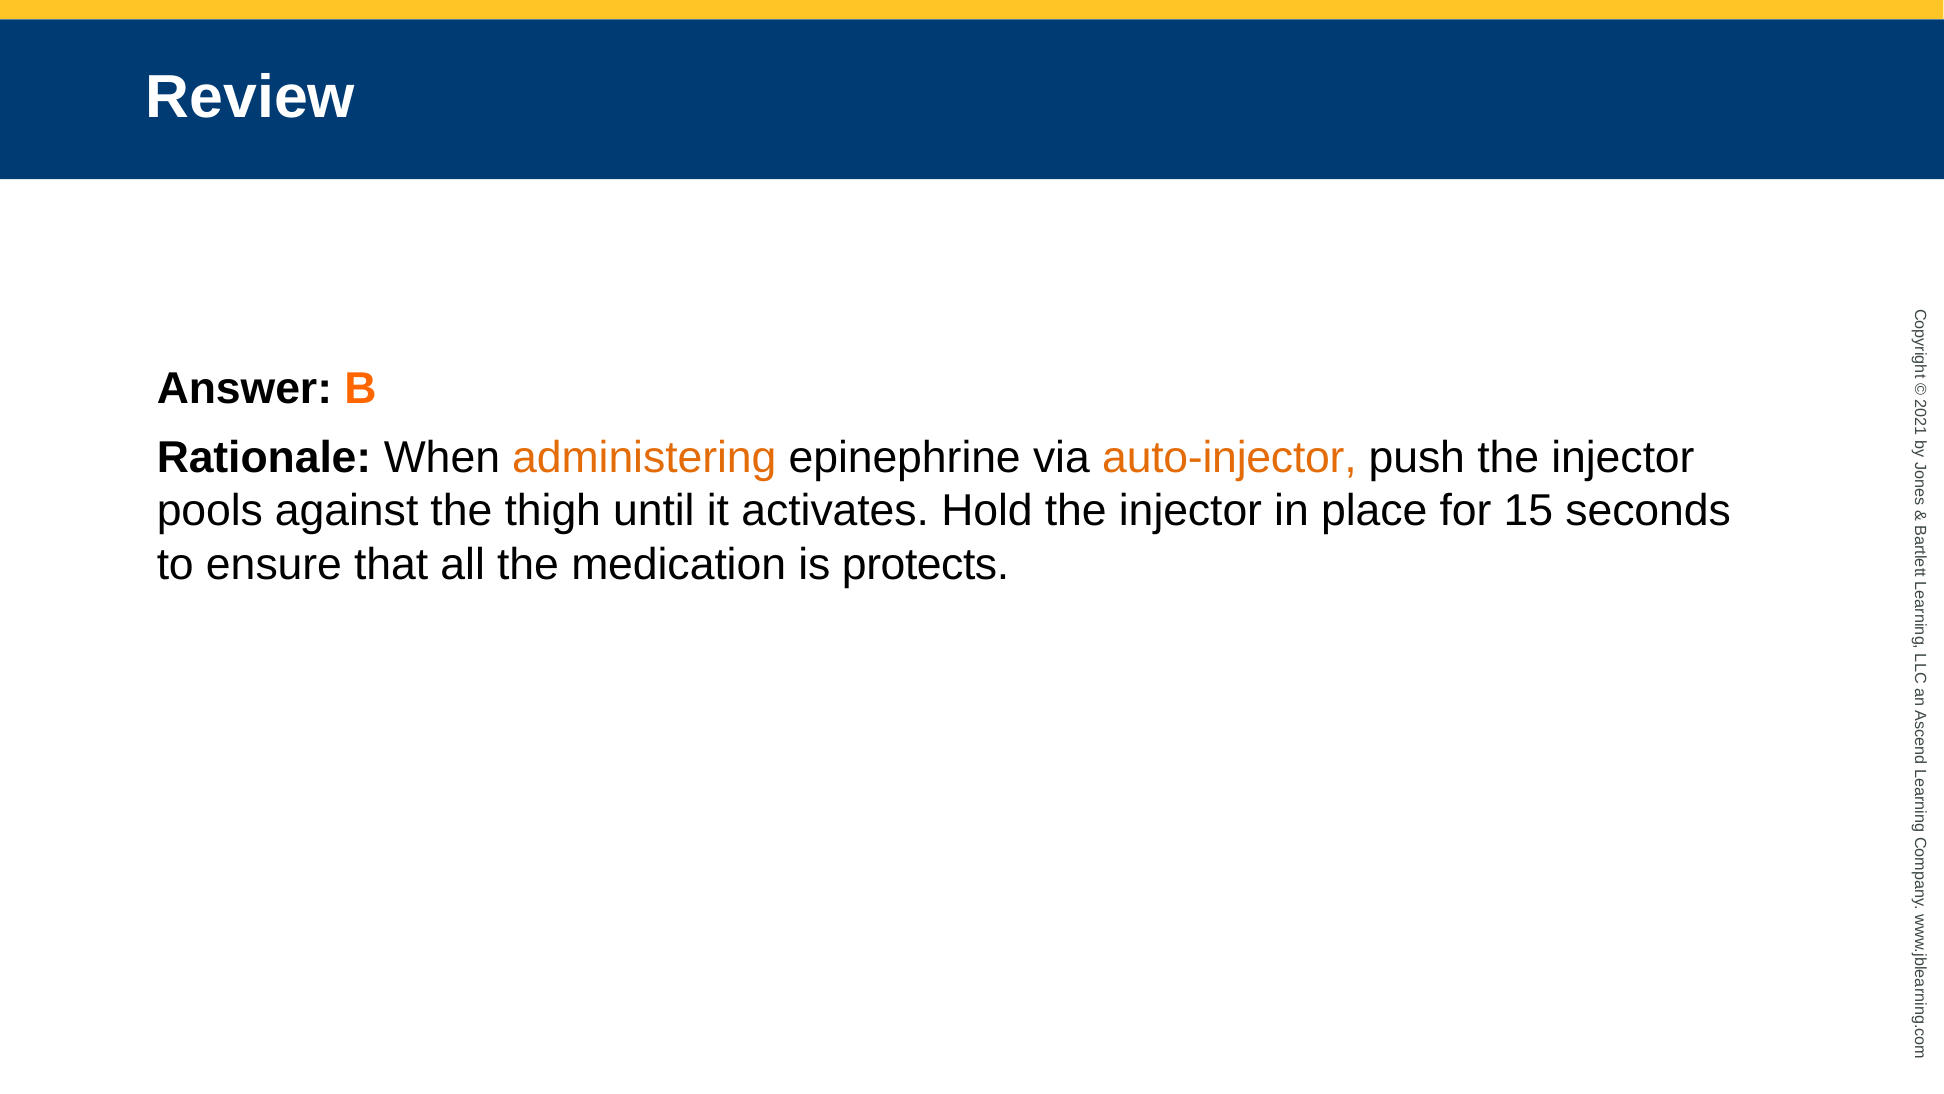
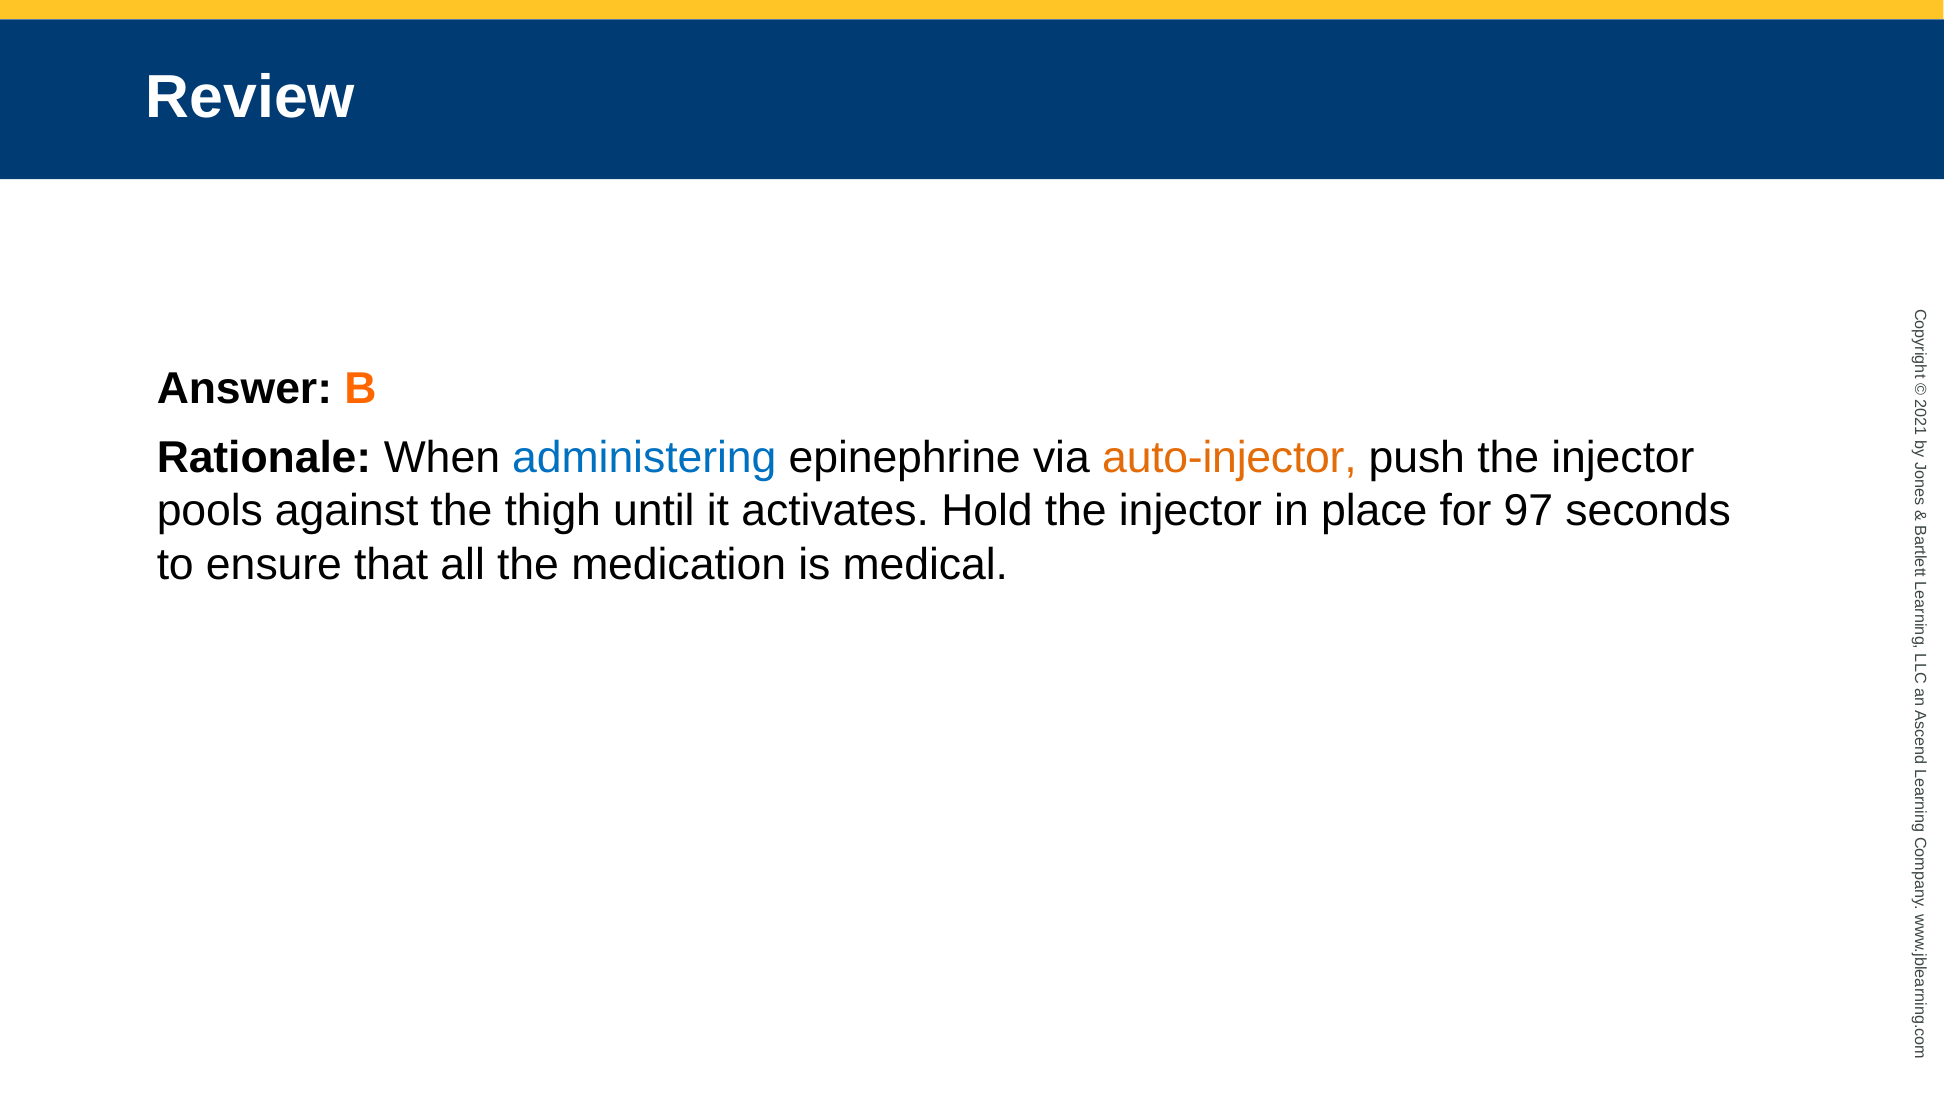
administering colour: orange -> blue
15: 15 -> 97
protects: protects -> medical
